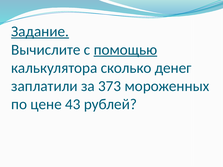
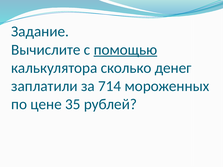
Задание underline: present -> none
373: 373 -> 714
43: 43 -> 35
